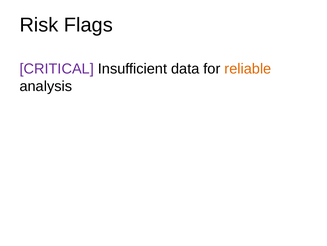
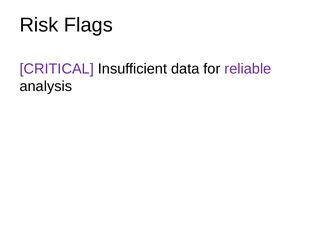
reliable colour: orange -> purple
